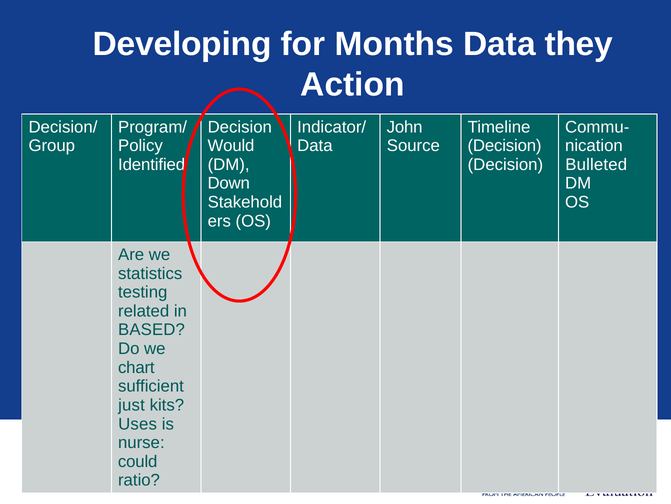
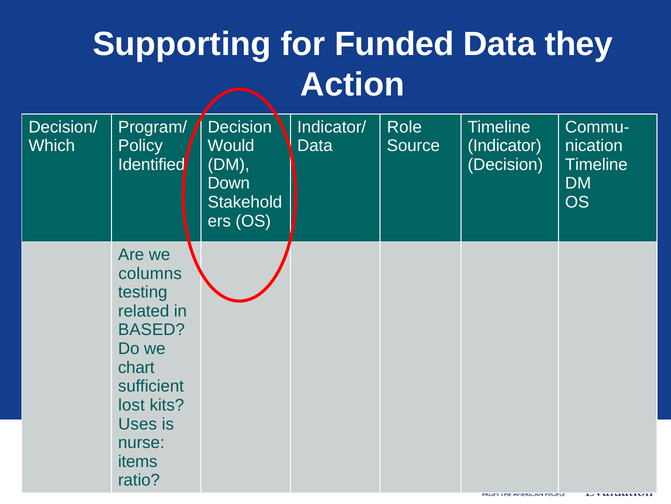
Developing: Developing -> Supporting
Months: Months -> Funded
John: John -> Role
Group: Group -> Which
Decision at (505, 146): Decision -> Indicator
Bulleted at (596, 164): Bulleted -> Timeline
statistics: statistics -> columns
just: just -> lost
could: could -> items
